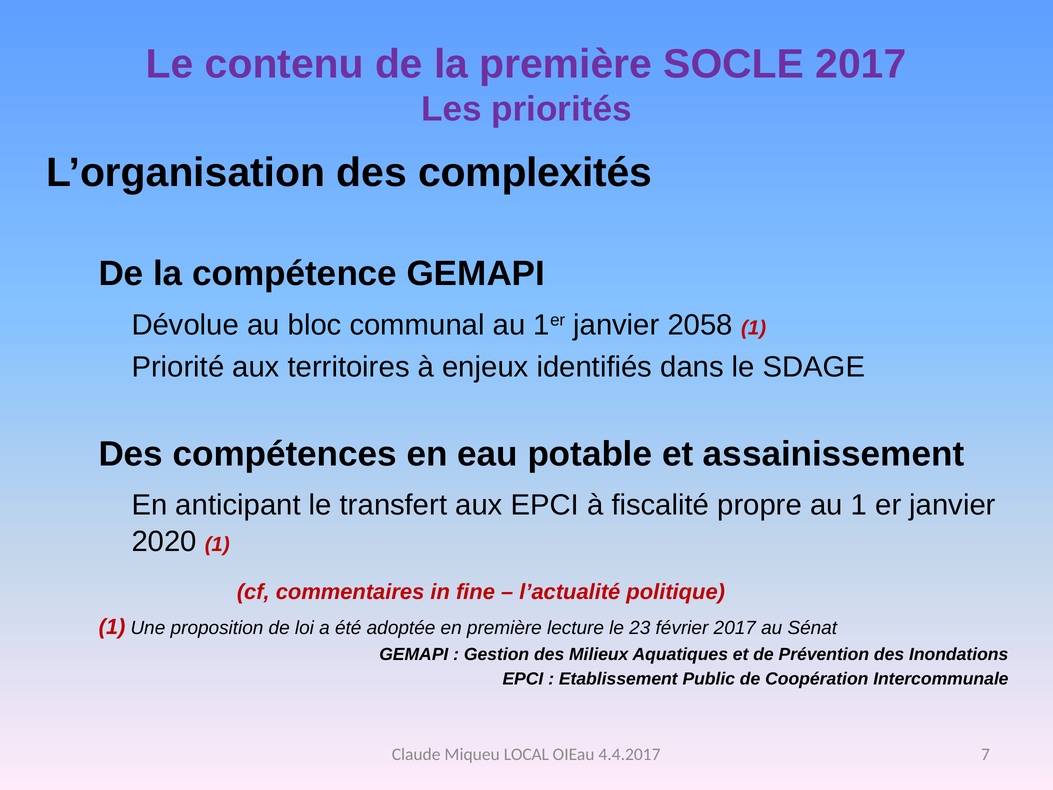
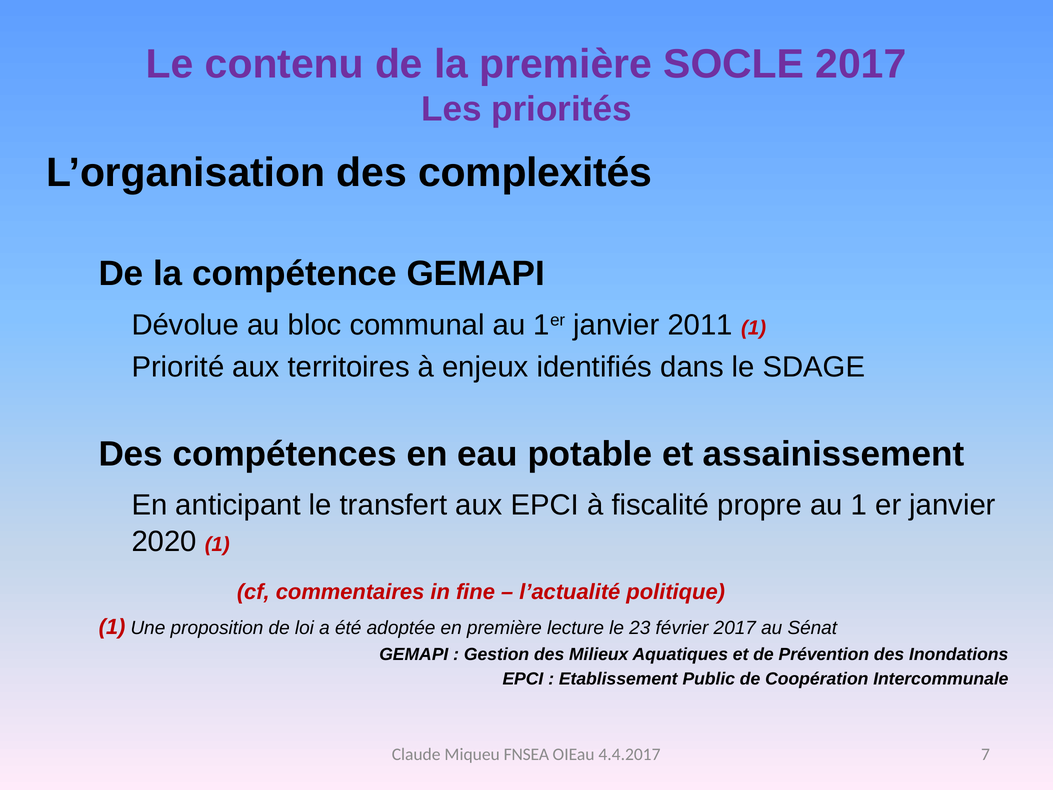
2058: 2058 -> 2011
LOCAL: LOCAL -> FNSEA
